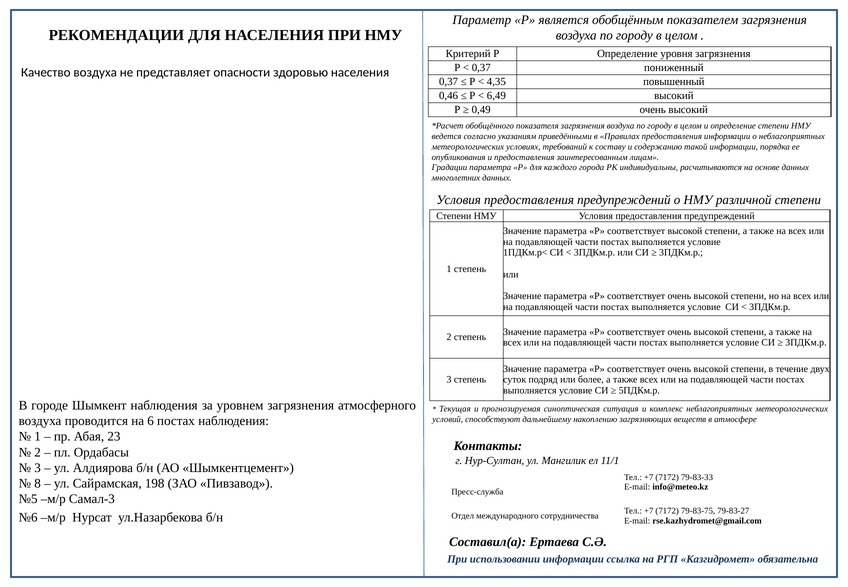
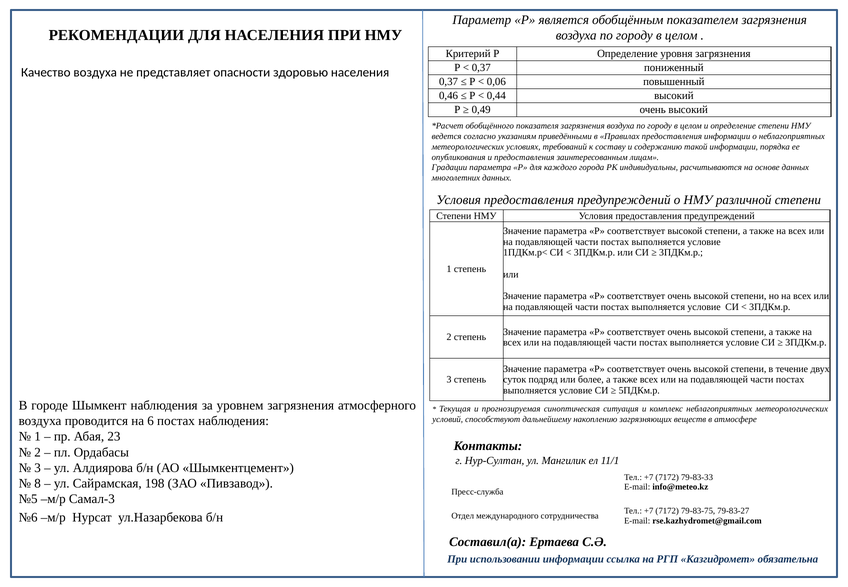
4,35: 4,35 -> 0,06
6,49: 6,49 -> 0,44
